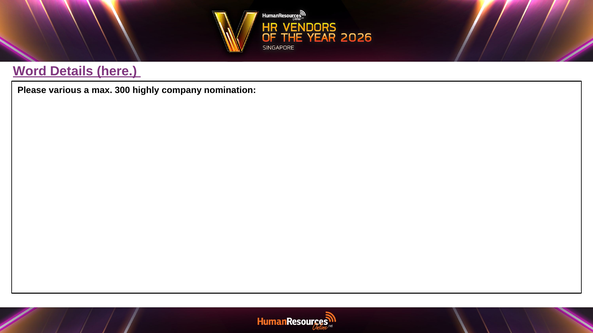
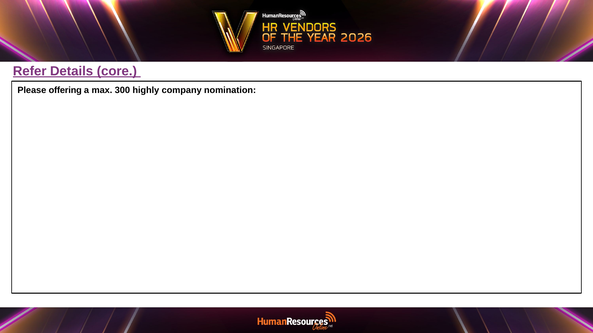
Word: Word -> Refer
here: here -> core
various: various -> offering
